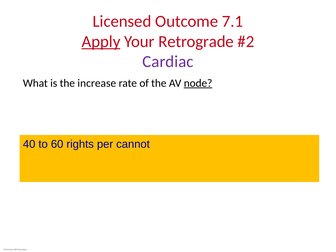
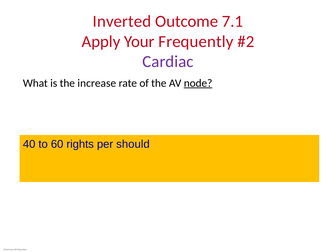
Licensed: Licensed -> Inverted
Apply underline: present -> none
Retrograde: Retrograde -> Frequently
cannot: cannot -> should
